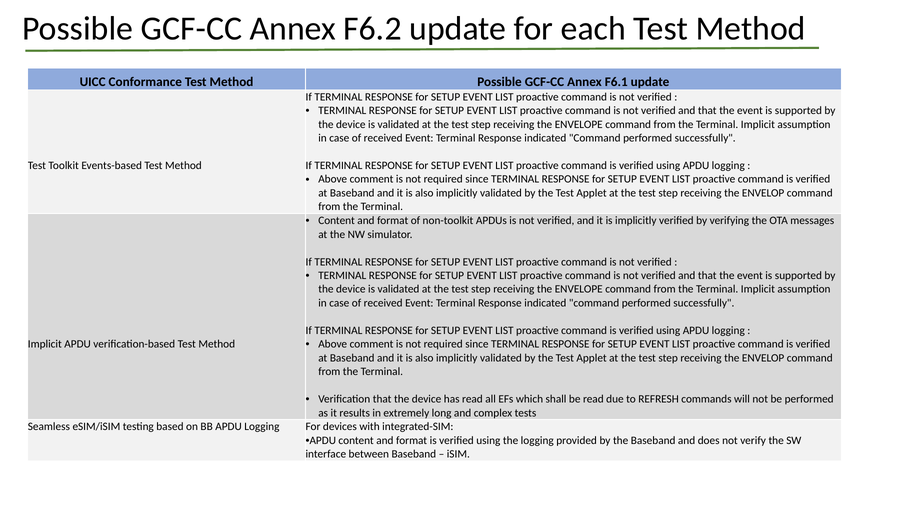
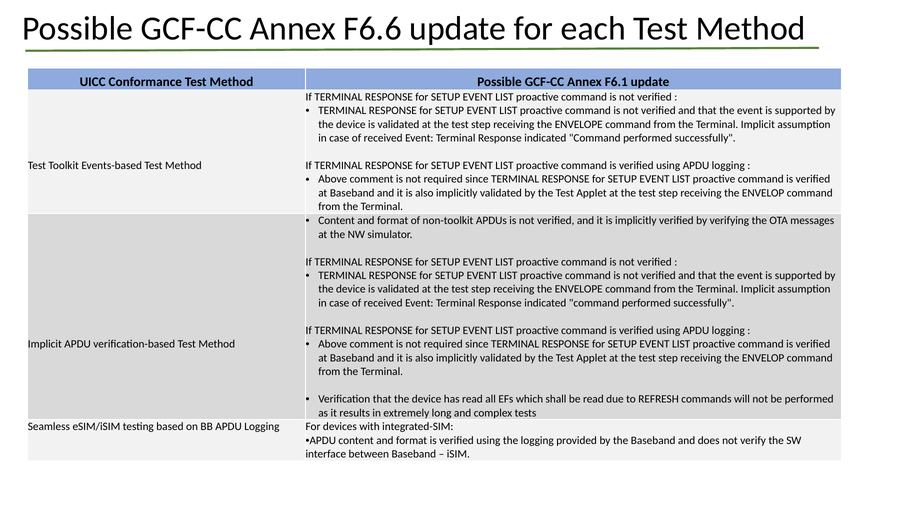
F6.2: F6.2 -> F6.6
